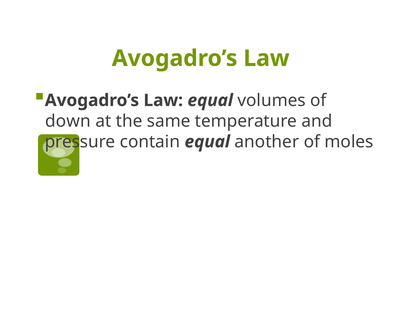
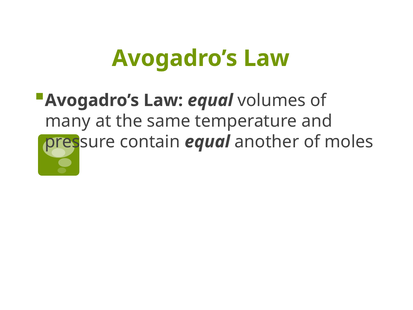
down: down -> many
